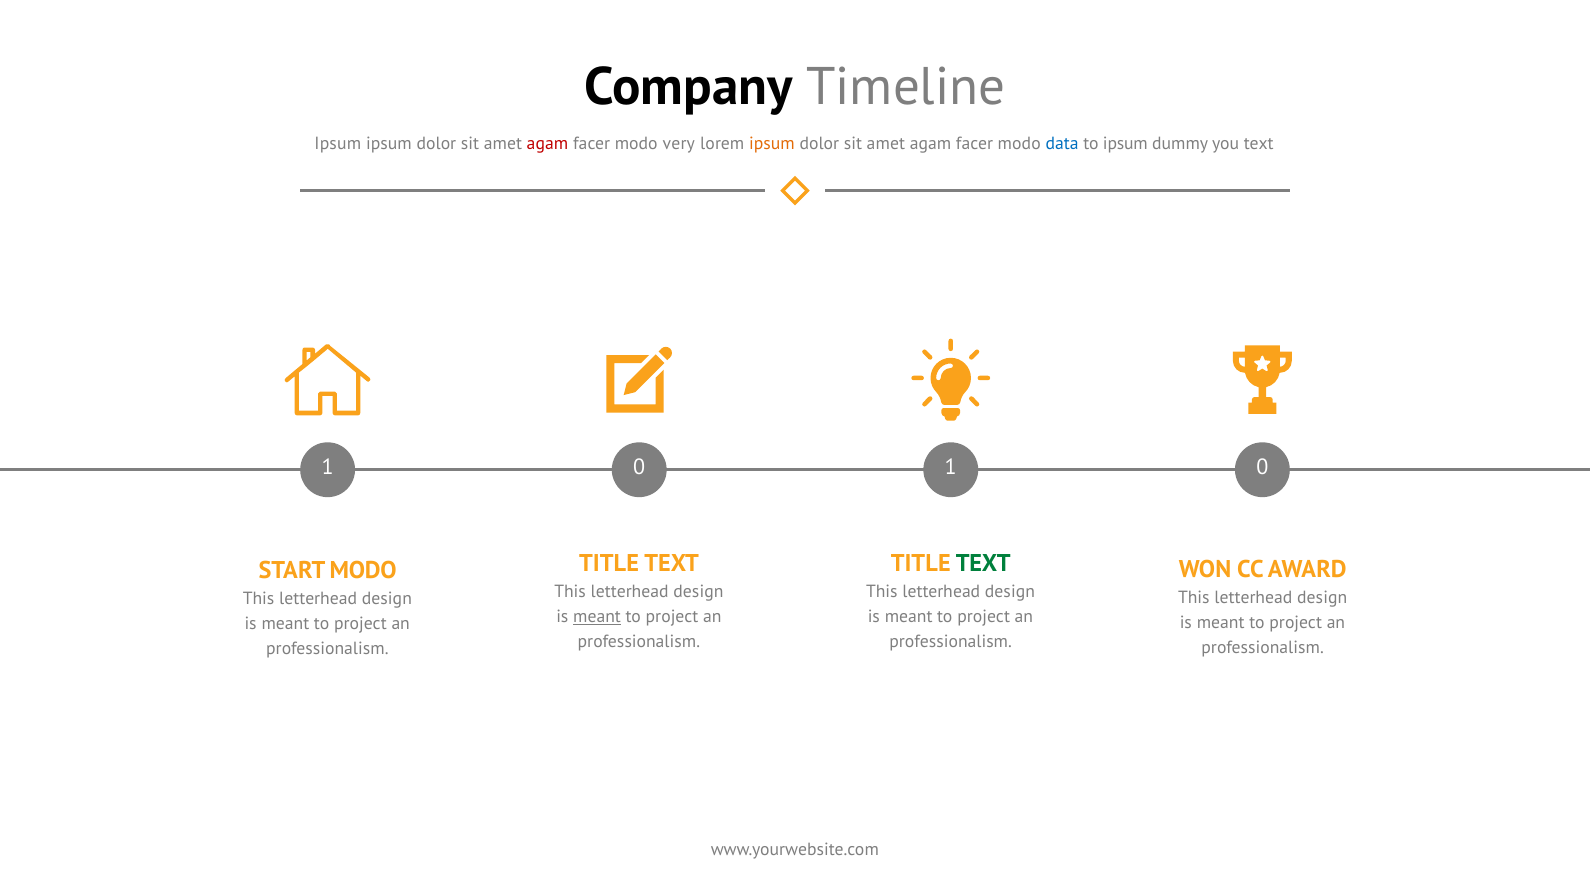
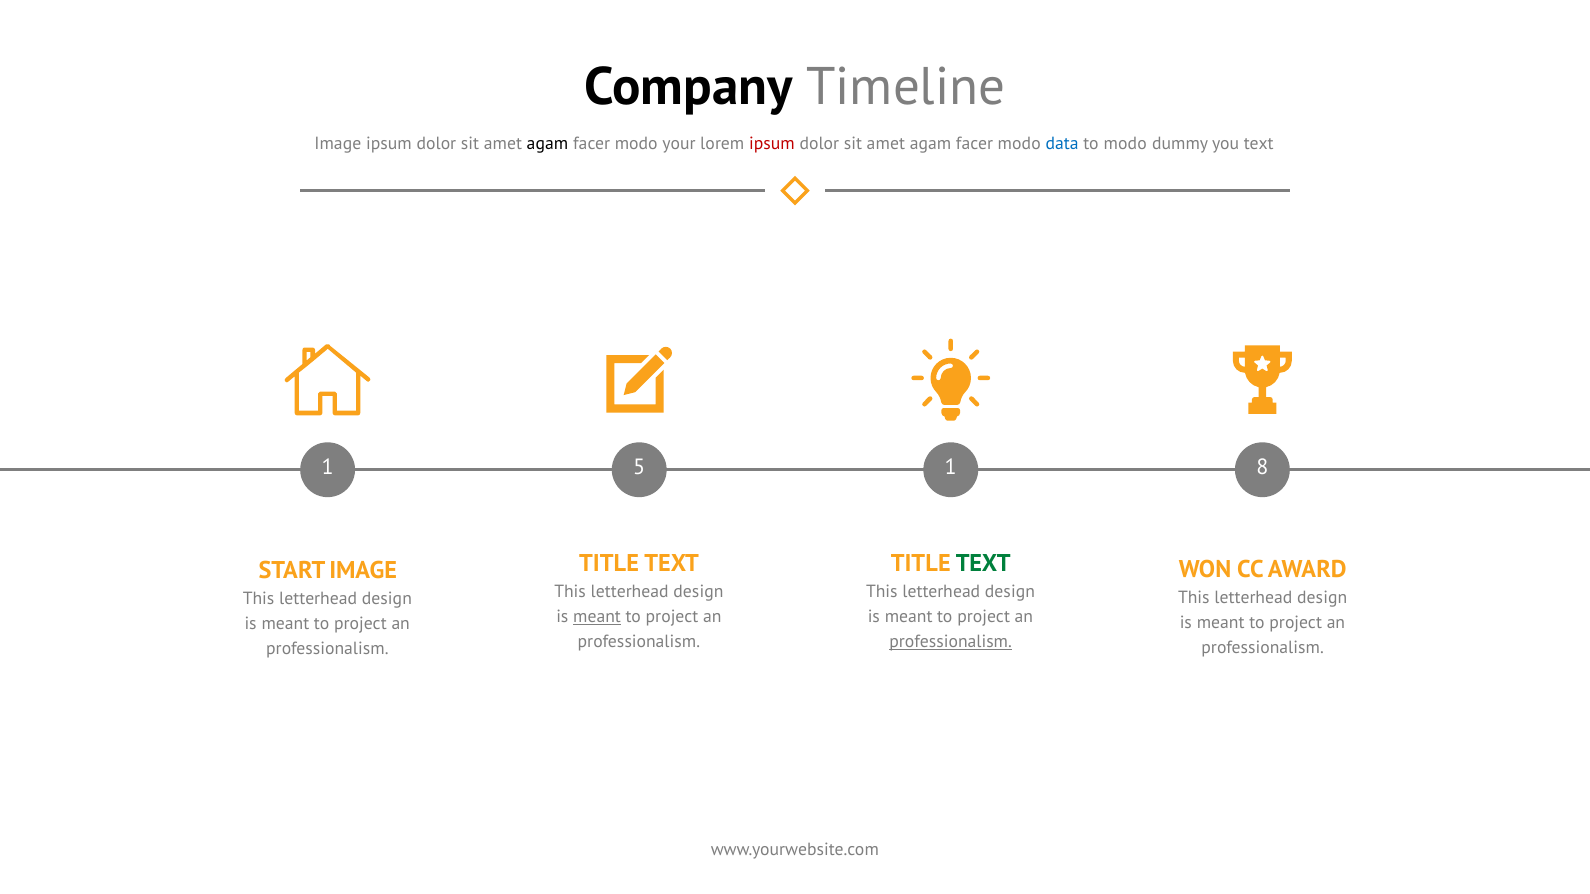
Ipsum at (338, 144): Ipsum -> Image
agam at (547, 144) colour: red -> black
very: very -> your
ipsum at (772, 144) colour: orange -> red
to ipsum: ipsum -> modo
0 at (639, 468): 0 -> 5
0 at (1262, 468): 0 -> 8
START MODO: MODO -> IMAGE
professionalism at (951, 642) underline: none -> present
